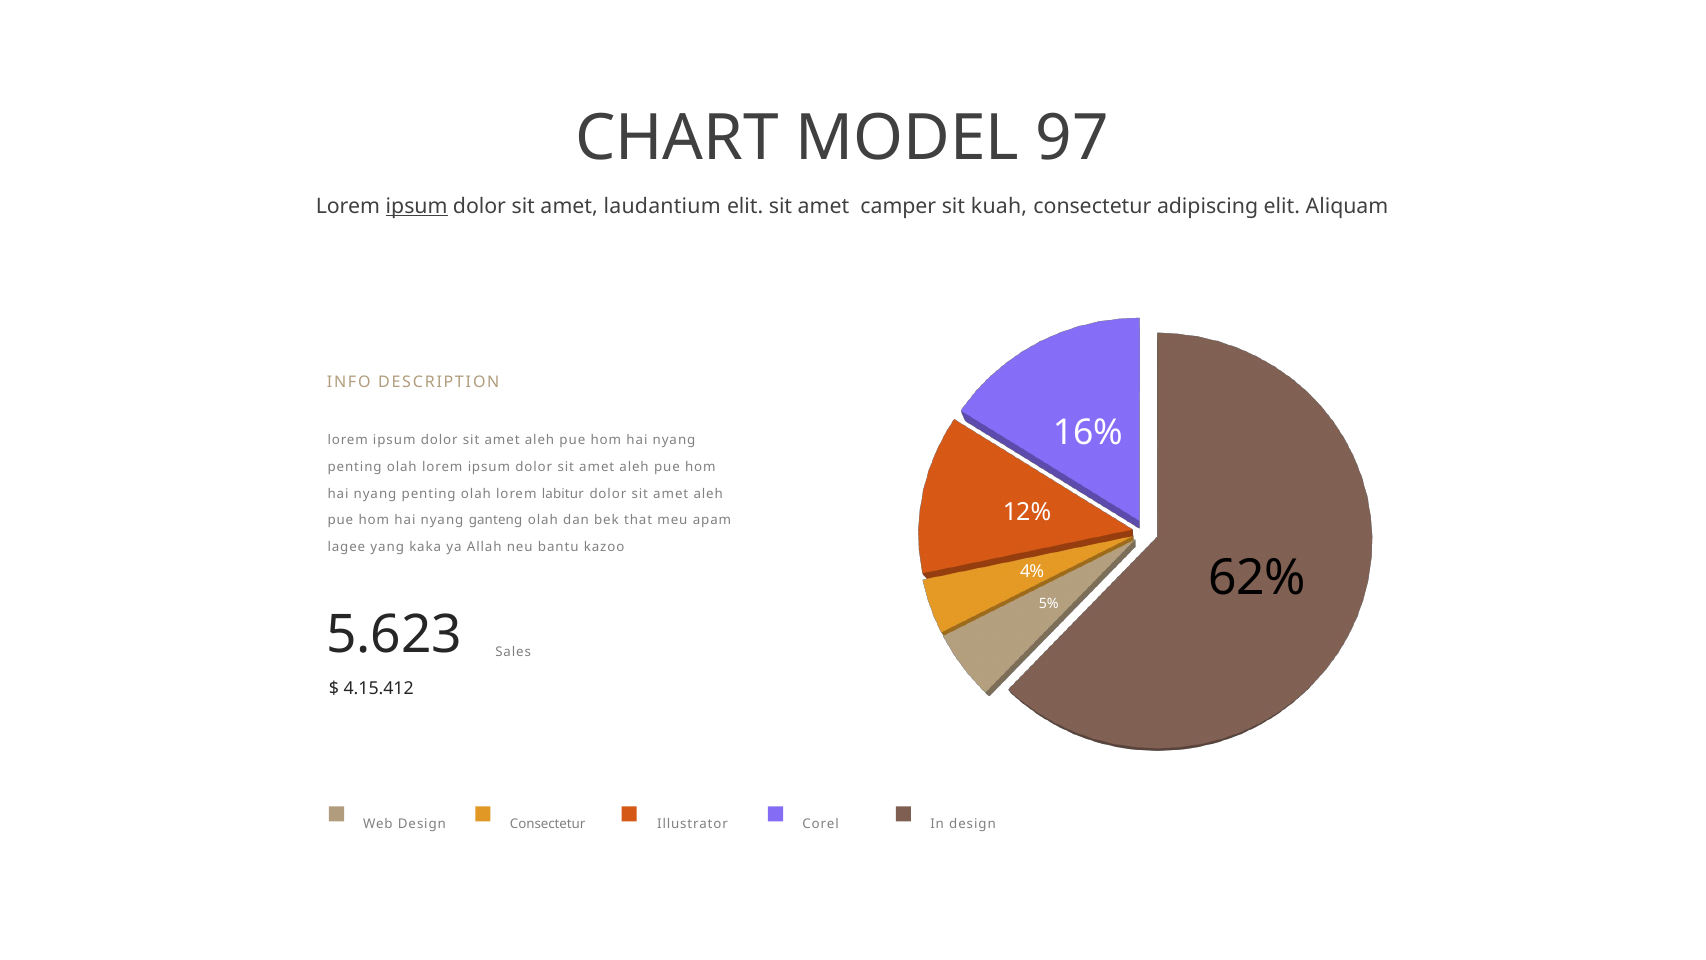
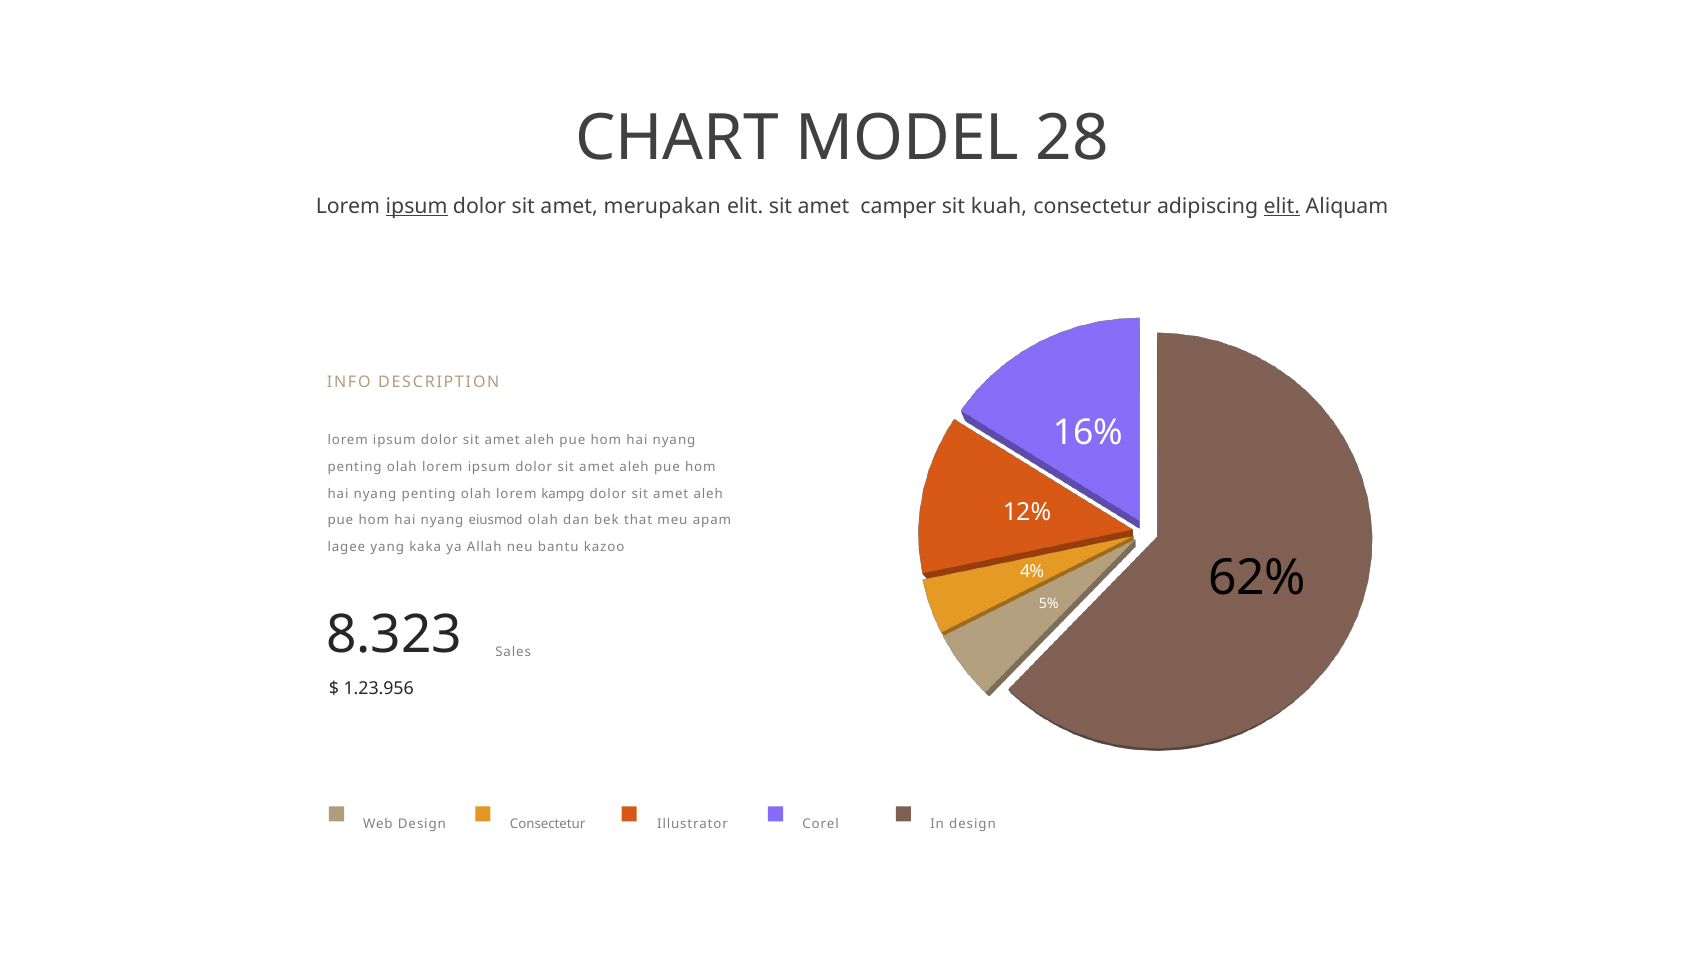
97: 97 -> 28
laudantium: laudantium -> merupakan
elit at (1282, 206) underline: none -> present
labitur: labitur -> kampg
ganteng: ganteng -> eiusmod
5.623: 5.623 -> 8.323
4.15.412: 4.15.412 -> 1.23.956
